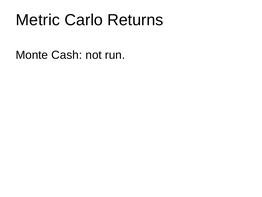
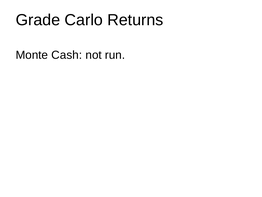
Metric: Metric -> Grade
